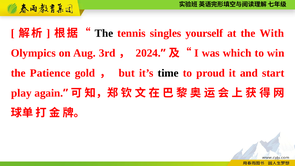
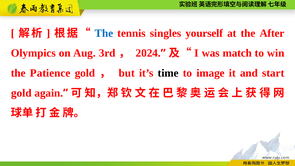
The at (104, 33) colour: black -> blue
With: With -> After
which: which -> match
proud: proud -> image
play at (21, 93): play -> gold
